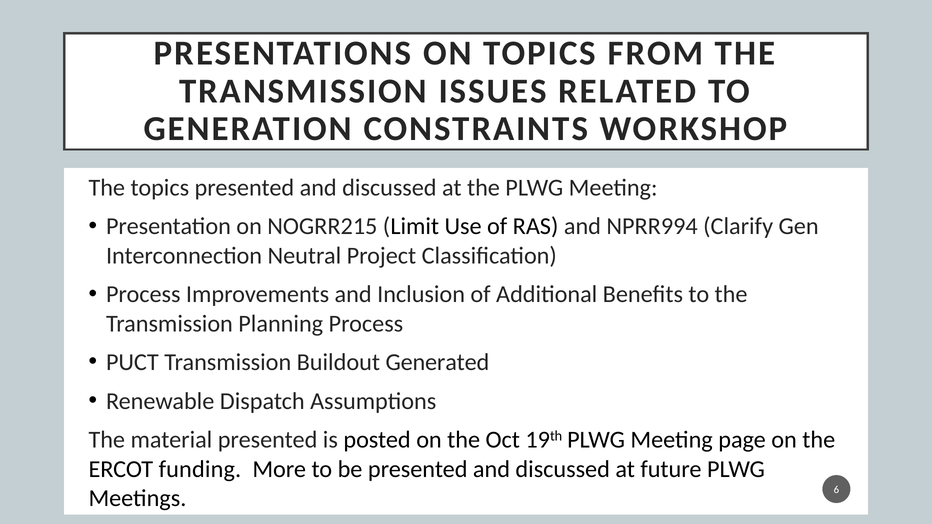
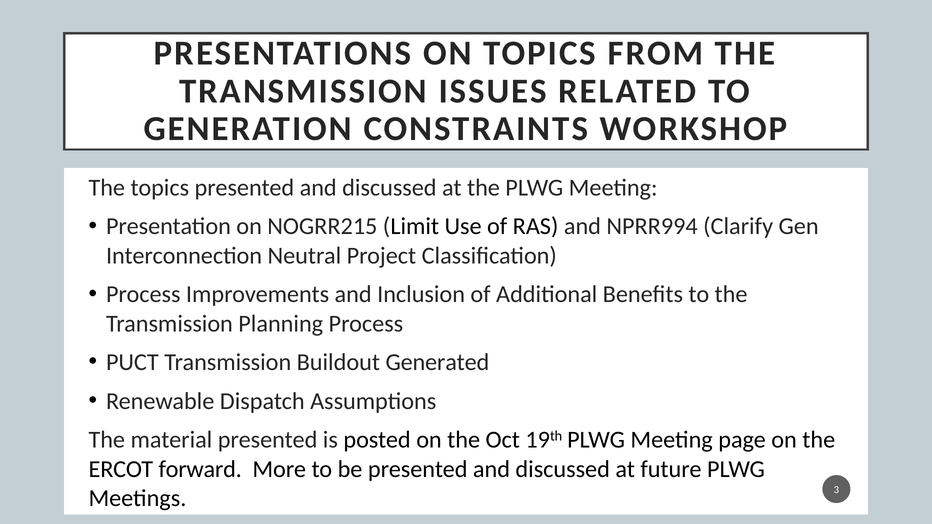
funding: funding -> forward
6: 6 -> 3
